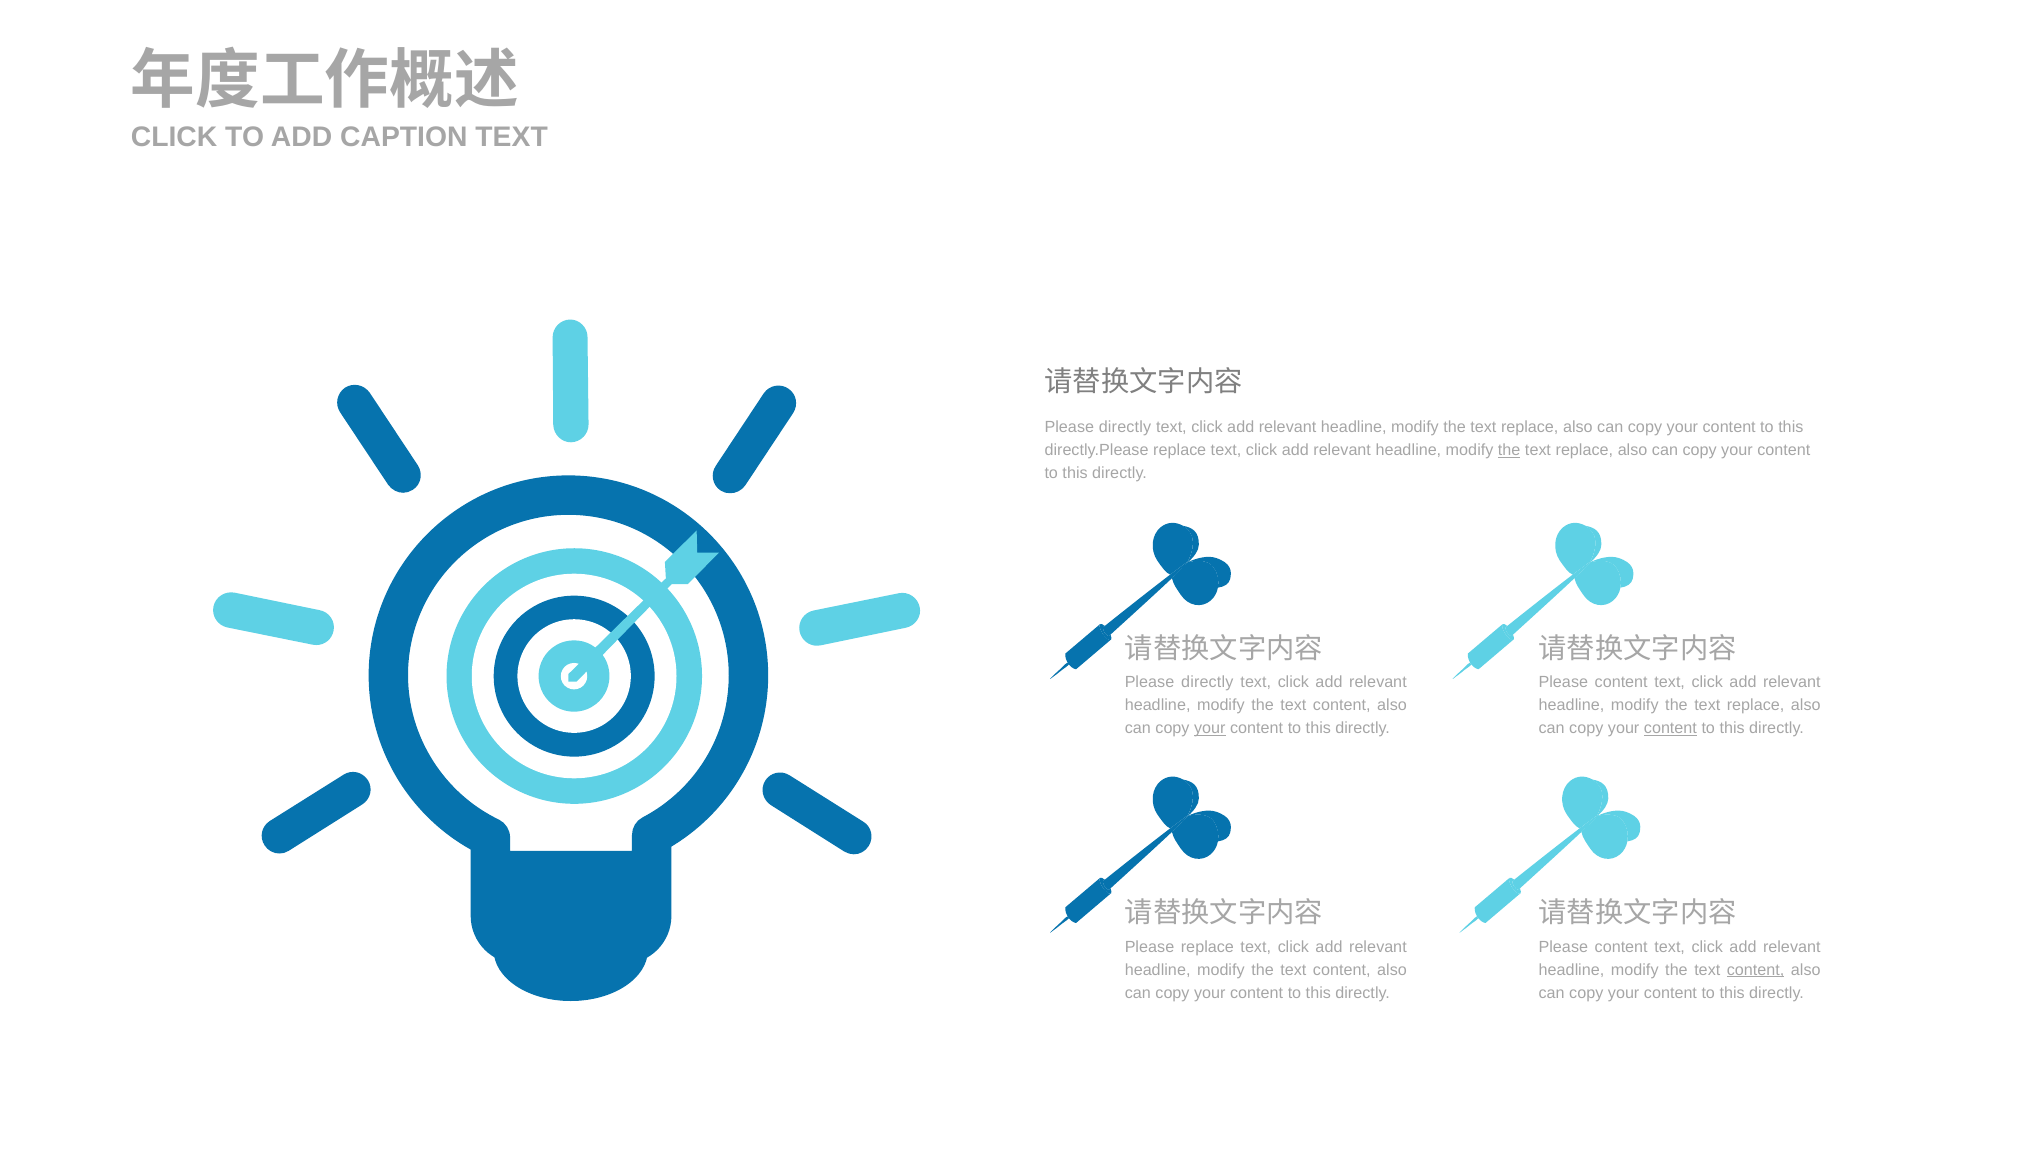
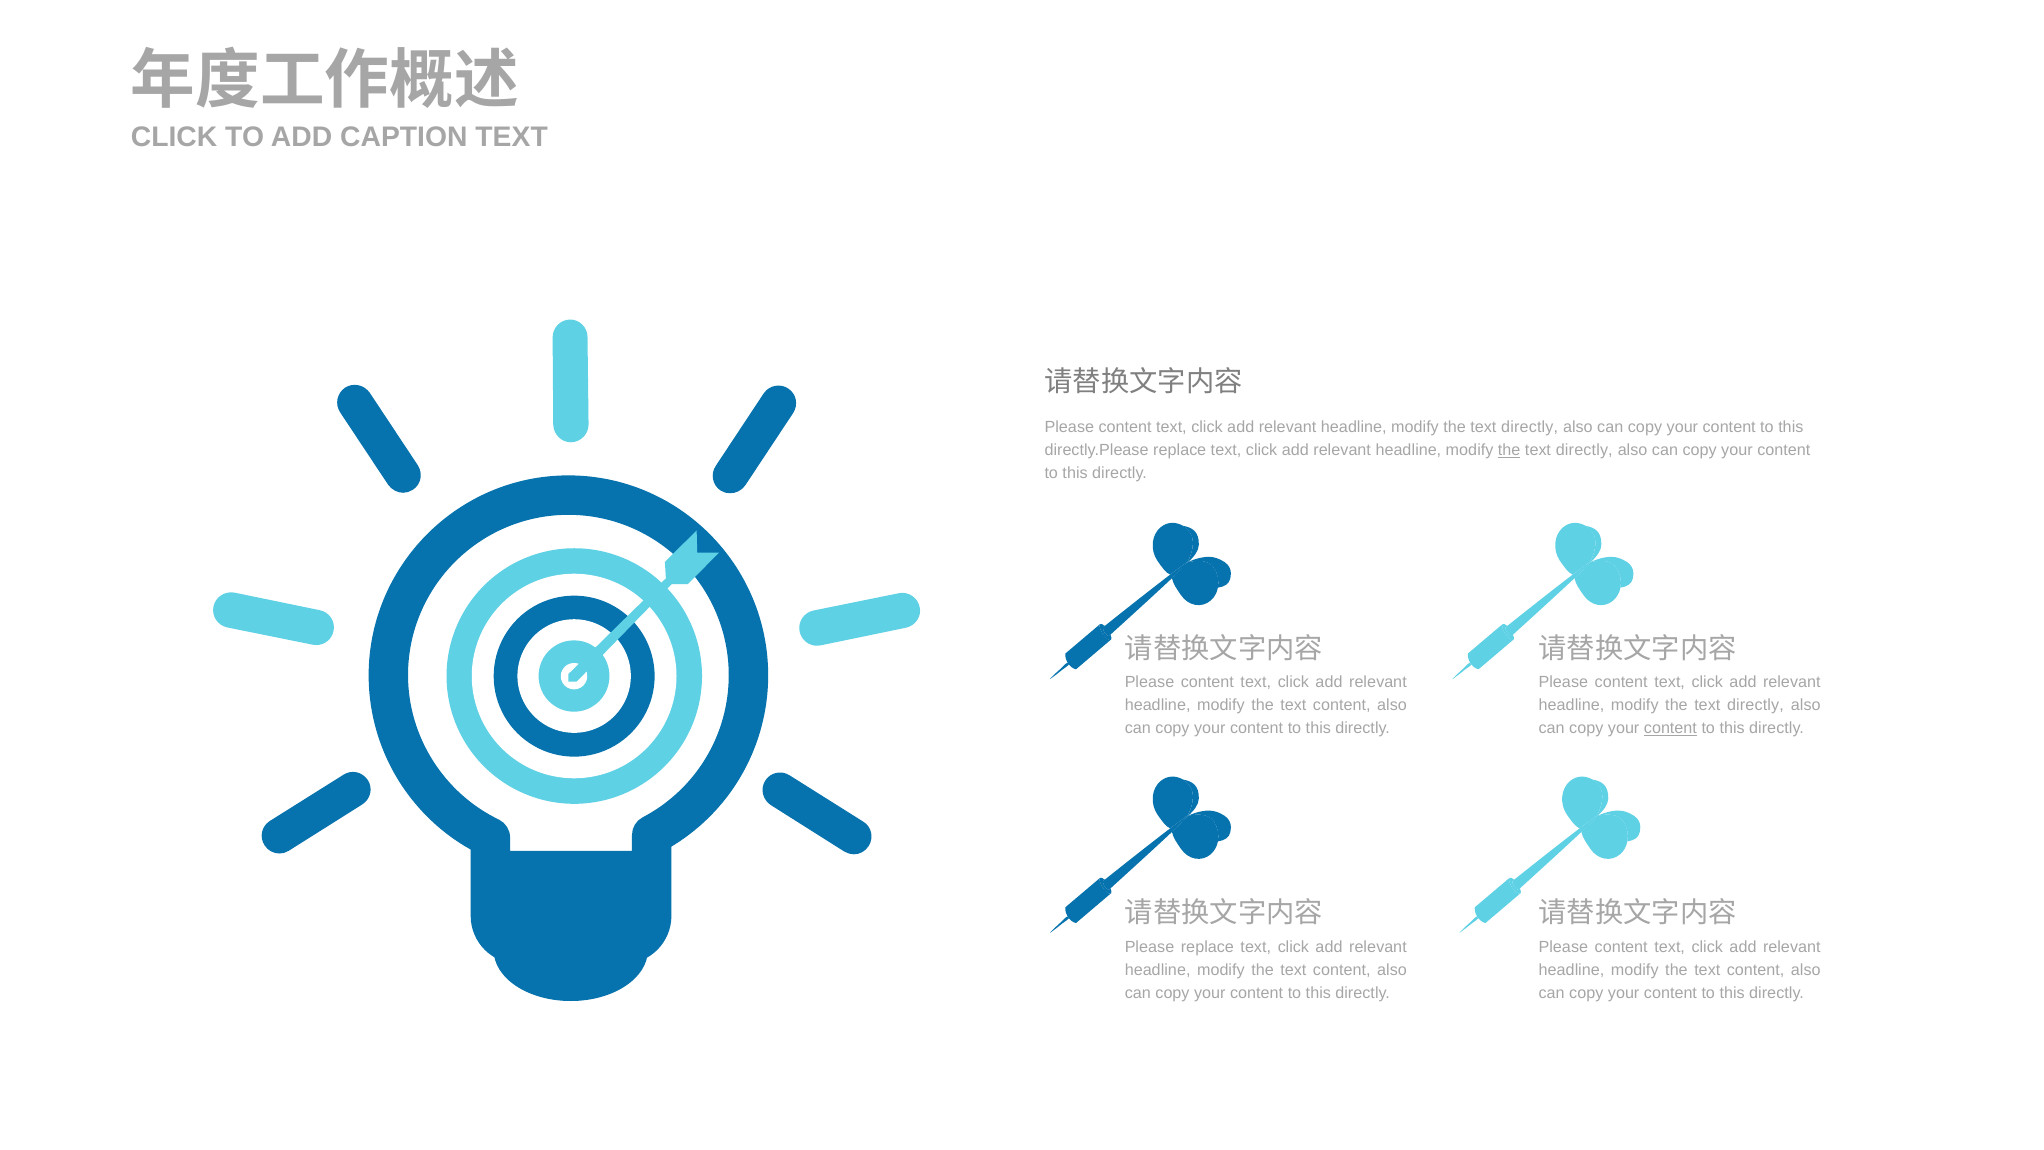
directly at (1125, 427): directly -> content
replace at (1530, 427): replace -> directly
replace at (1584, 450): replace -> directly
directly at (1207, 682): directly -> content
replace at (1756, 705): replace -> directly
your at (1210, 728) underline: present -> none
content at (1756, 970) underline: present -> none
